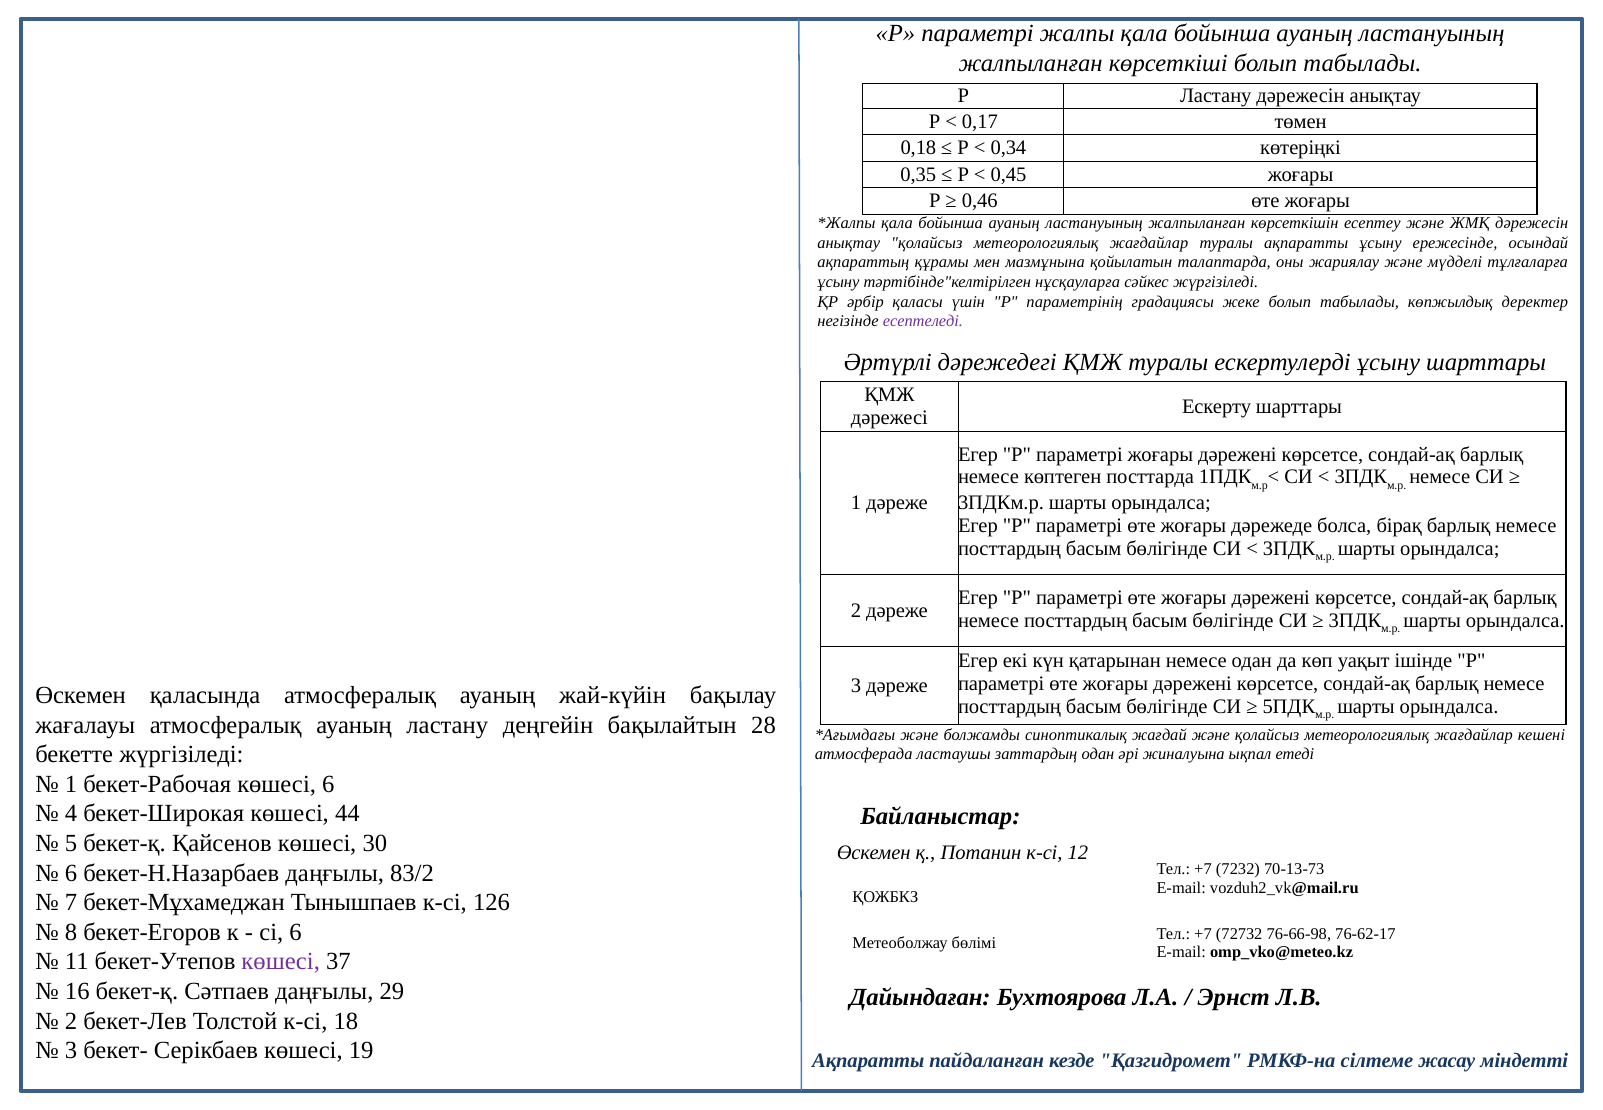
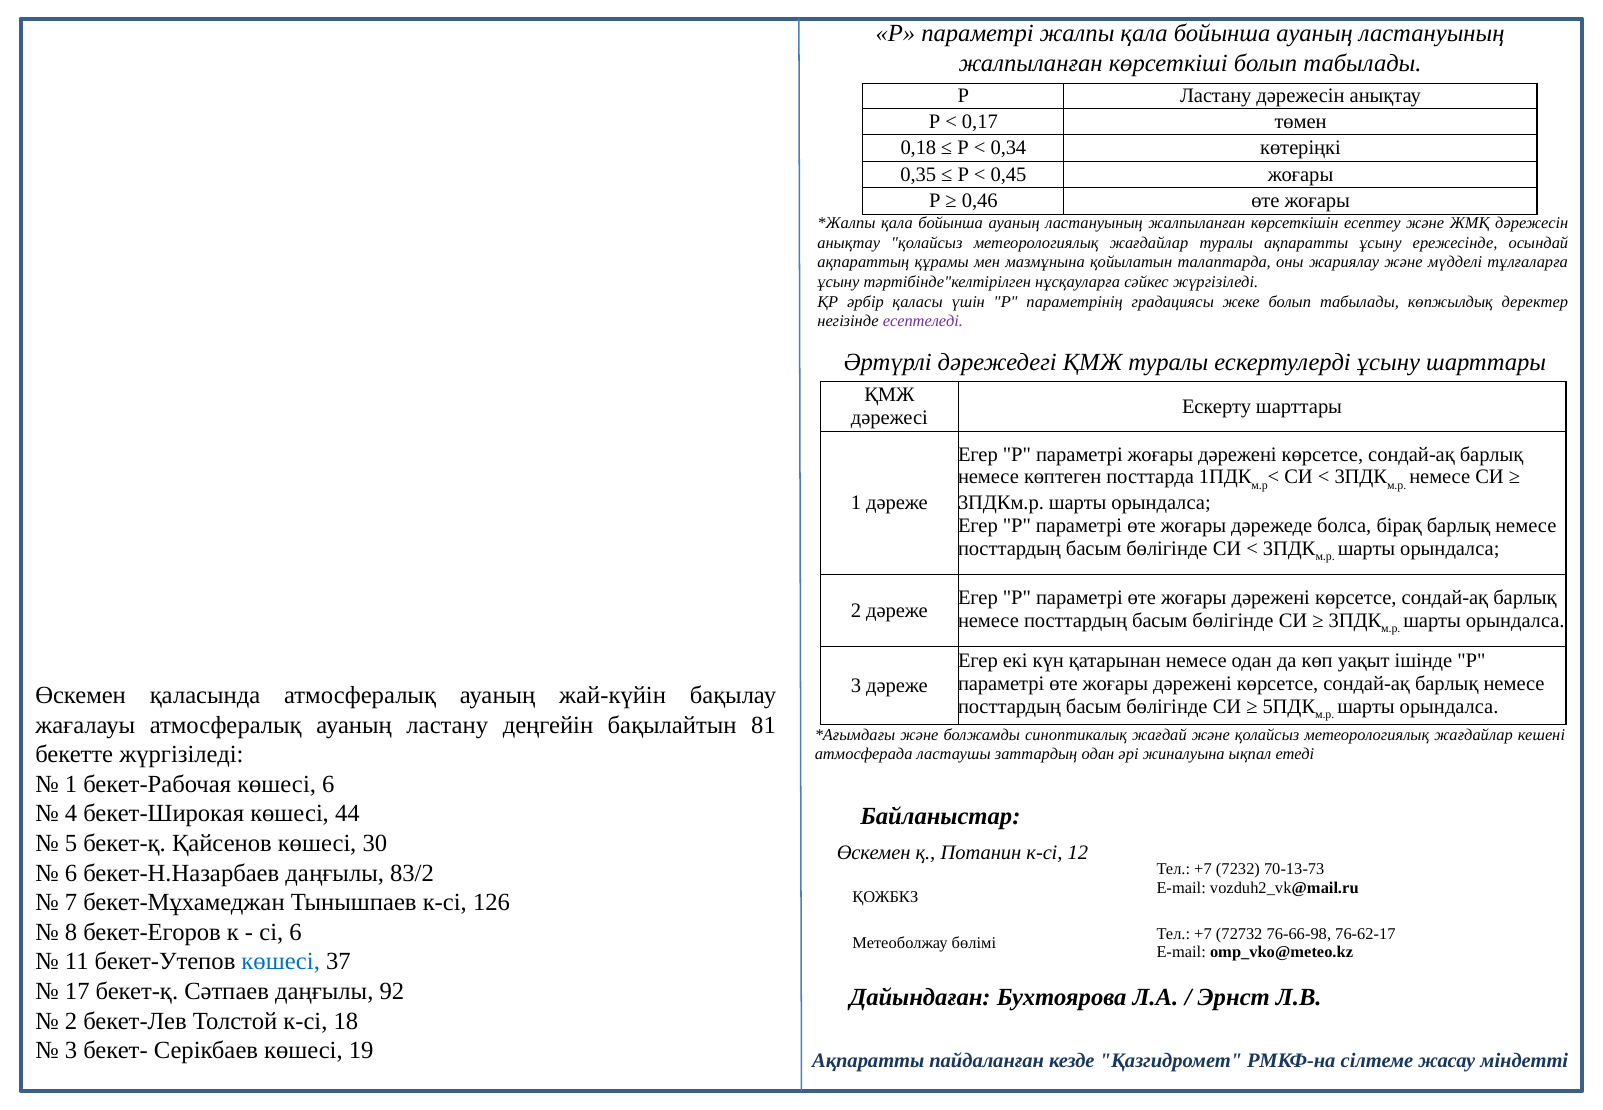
28: 28 -> 81
көшесі at (281, 961) colour: purple -> blue
16: 16 -> 17
29: 29 -> 92
